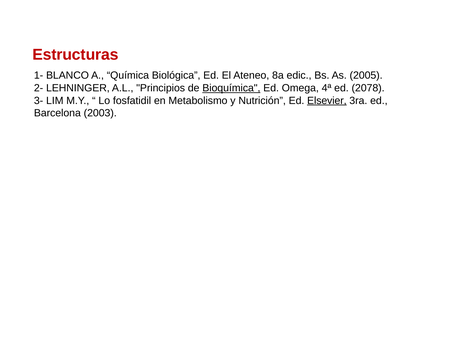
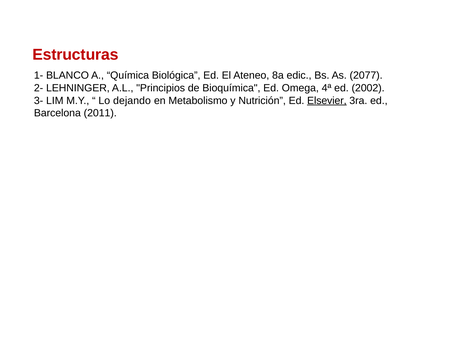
2005: 2005 -> 2077
Bioquímica underline: present -> none
2078: 2078 -> 2002
fosfatidil: fosfatidil -> dejando
2003: 2003 -> 2011
